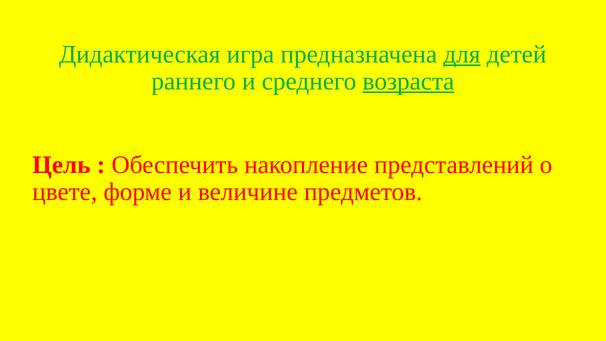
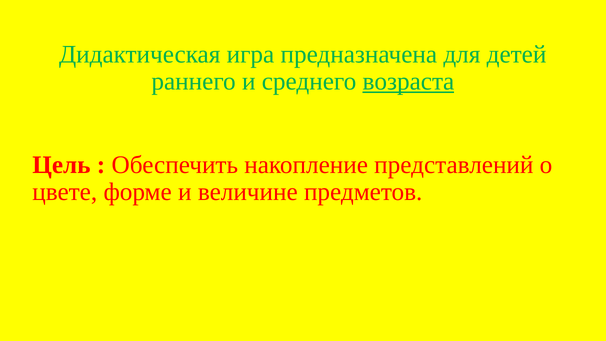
для underline: present -> none
